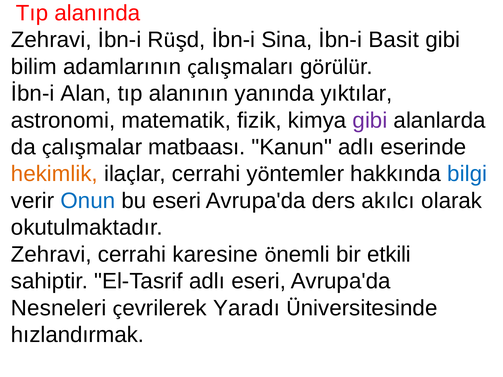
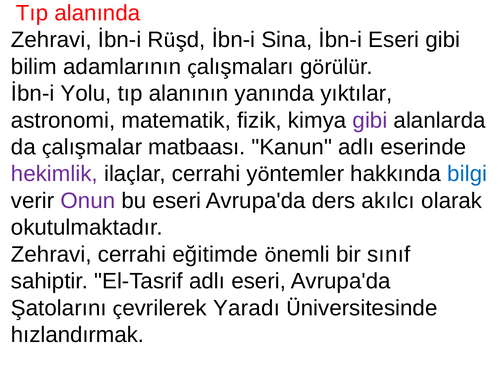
İbn-i Basit: Basit -> Eseri
Alan: Alan -> Yolu
hekimlik colour: orange -> purple
Onun colour: blue -> purple
karesine: karesine -> eğitimde
etkili: etkili -> sınıf
Nesneleri: Nesneleri -> Şatolarını
